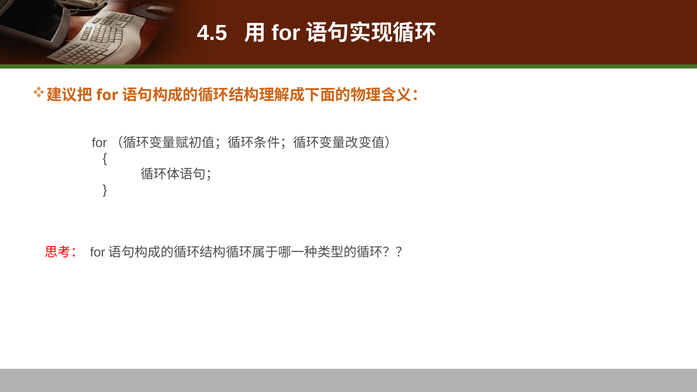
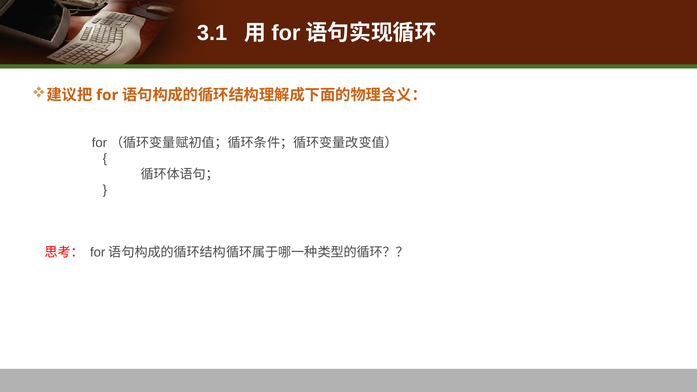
4.5: 4.5 -> 3.1
